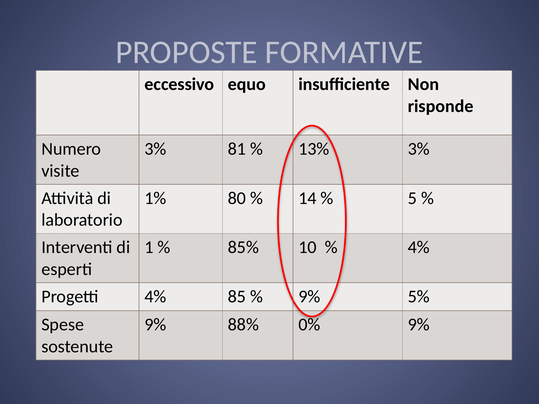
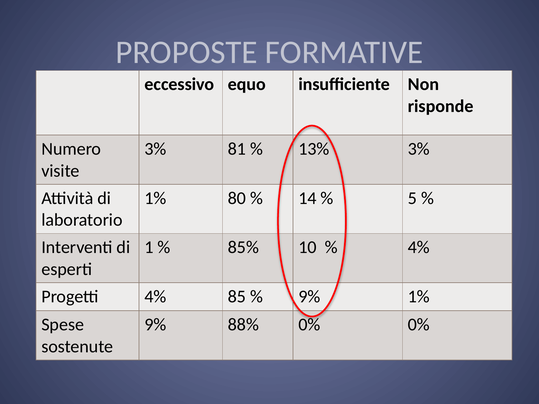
5% at (419, 297): 5% -> 1%
9% at (419, 325): 9% -> 0%
